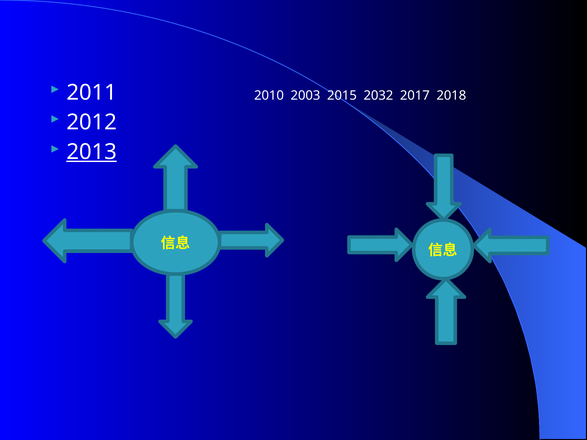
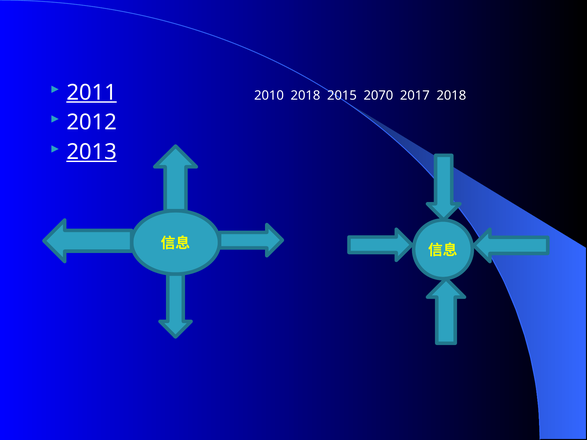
2011 underline: none -> present
2010 2003: 2003 -> 2018
2032: 2032 -> 2070
